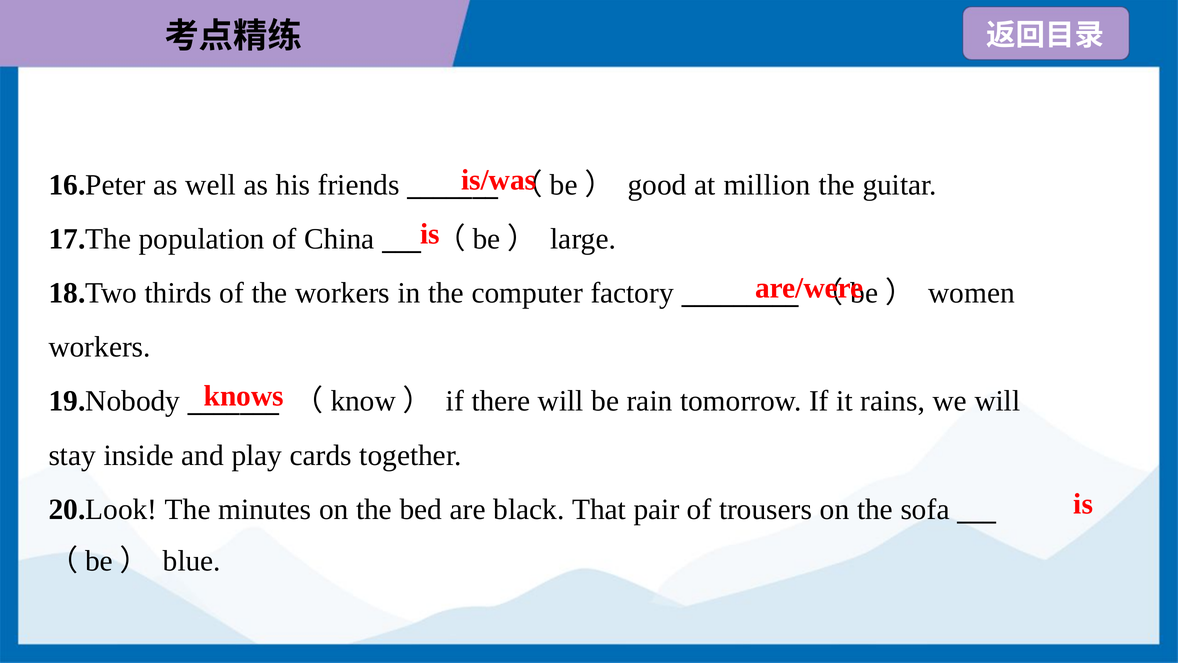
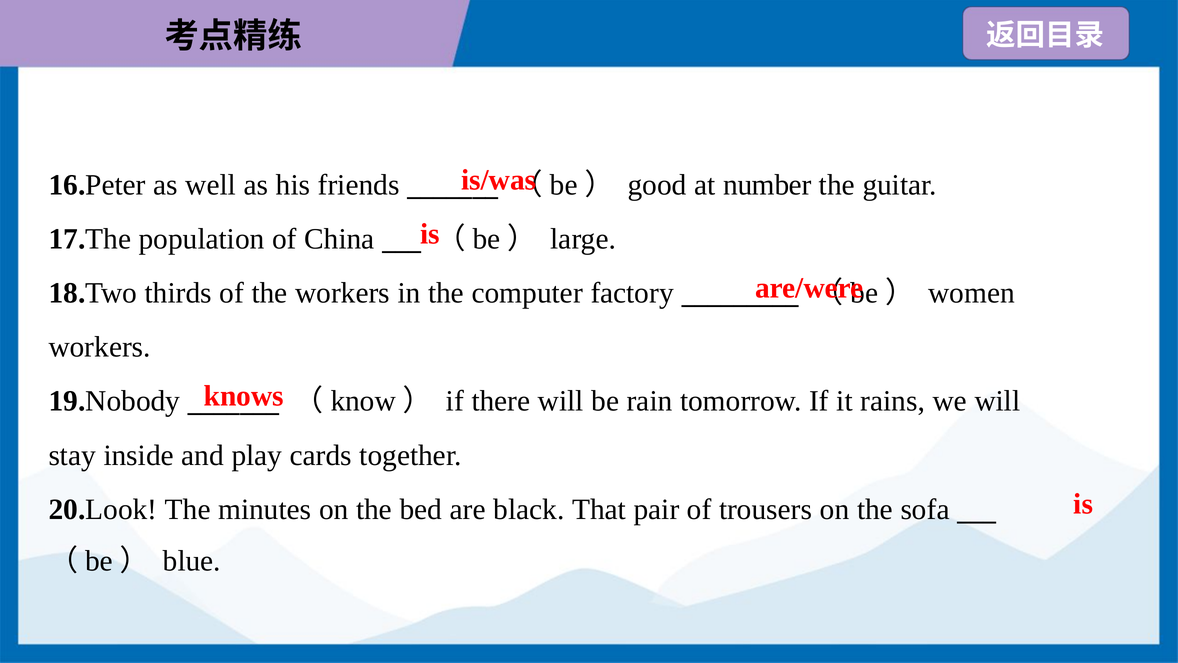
million: million -> number
